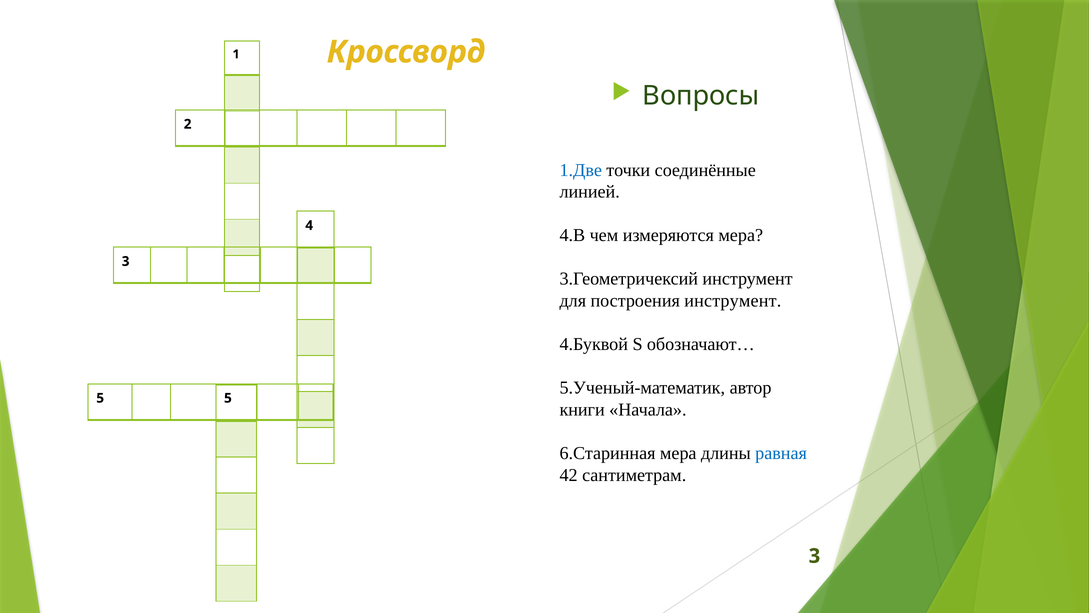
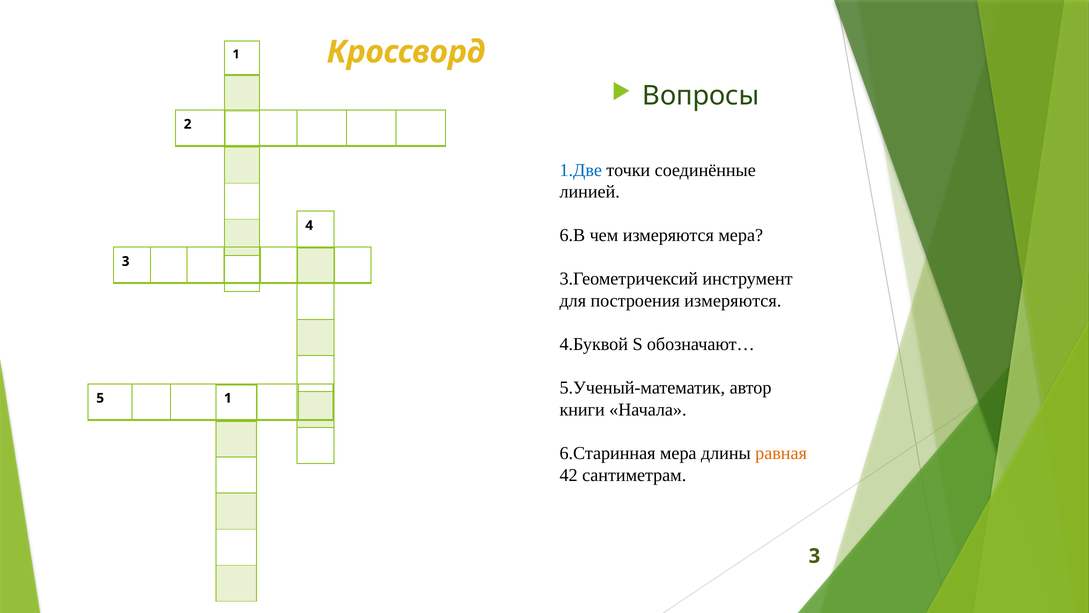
4.В: 4.В -> 6.В
построения инструмент: инструмент -> измеряются
5 5: 5 -> 1
равная colour: blue -> orange
